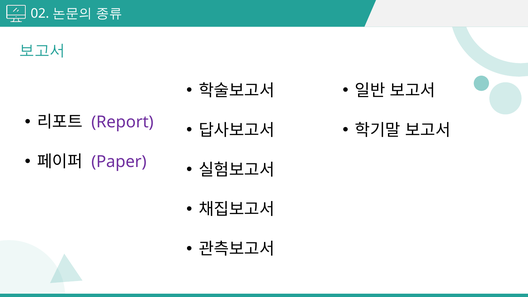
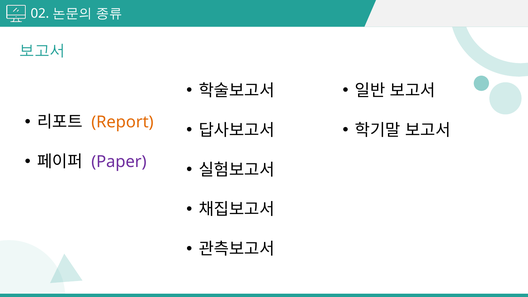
Report colour: purple -> orange
